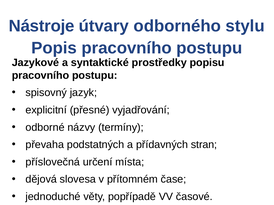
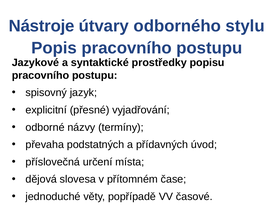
stran: stran -> úvod
